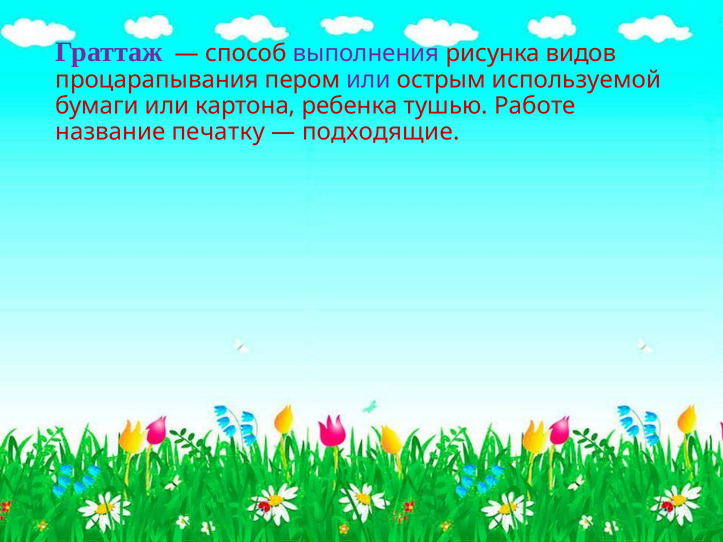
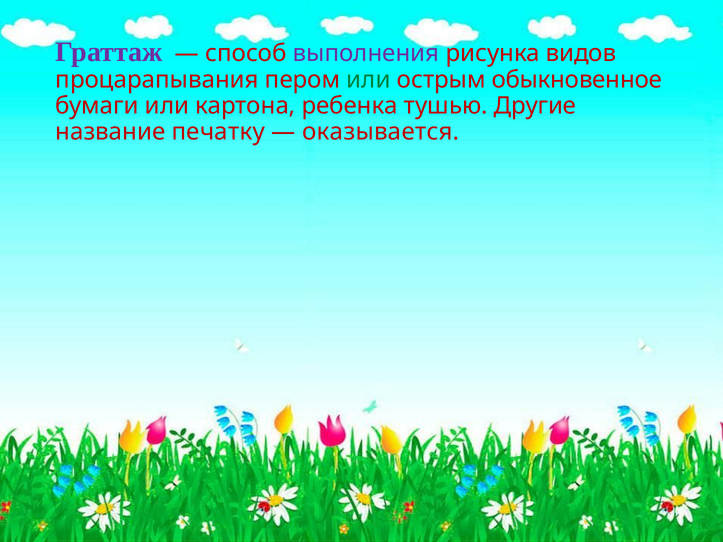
или at (369, 80) colour: purple -> green
используемой: используемой -> обыкновенное
Работе: Работе -> Другие
подходящие: подходящие -> оказывается
